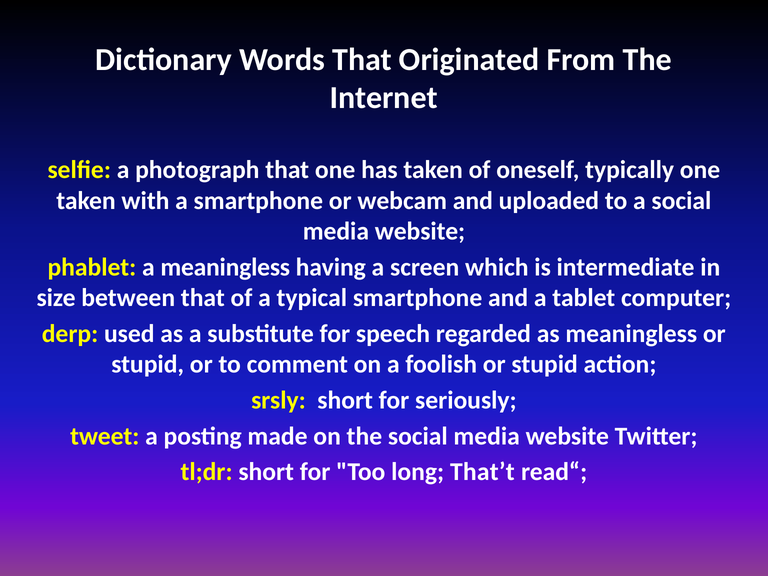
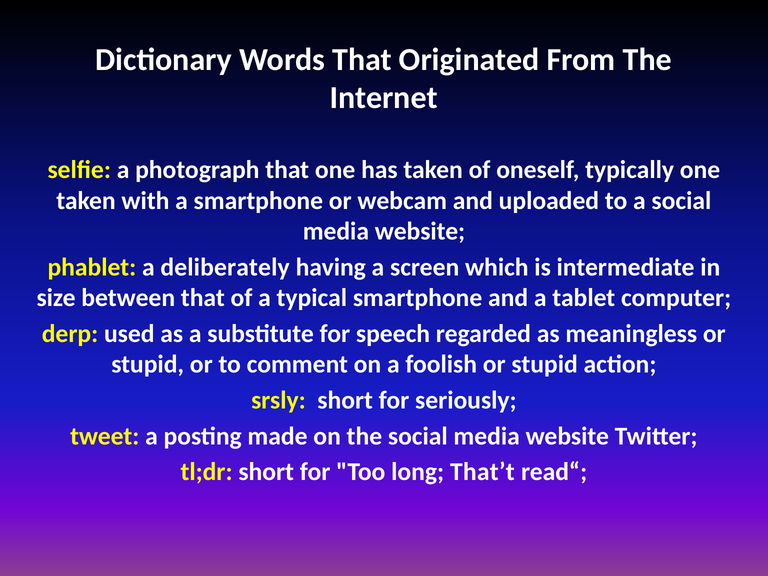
a meaningless: meaningless -> deliberately
